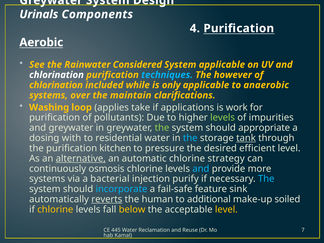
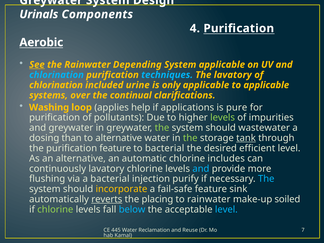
See underline: none -> present
Considered: Considered -> Depending
chlorination at (56, 75) colour: white -> light blue
The however: however -> lavatory
while: while -> urine
to anaerobic: anaerobic -> applicable
maintain: maintain -> continual
take: take -> help
work: work -> pure
appropriate: appropriate -> wastewater
with: with -> than
to residential: residential -> alternative
the at (190, 138) colour: light blue -> light green
purification kitchen: kitchen -> feature
to pressure: pressure -> bacterial
alternative at (81, 158) underline: present -> none
strategy: strategy -> includes
continuously osmosis: osmosis -> lavatory
systems at (47, 179): systems -> flushing
incorporate colour: light blue -> yellow
human: human -> placing
to additional: additional -> rainwater
chlorine at (55, 209) colour: yellow -> light green
below colour: yellow -> light blue
level at (226, 209) colour: yellow -> light blue
